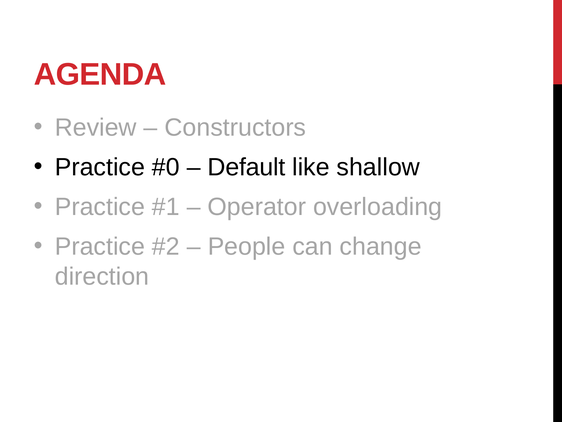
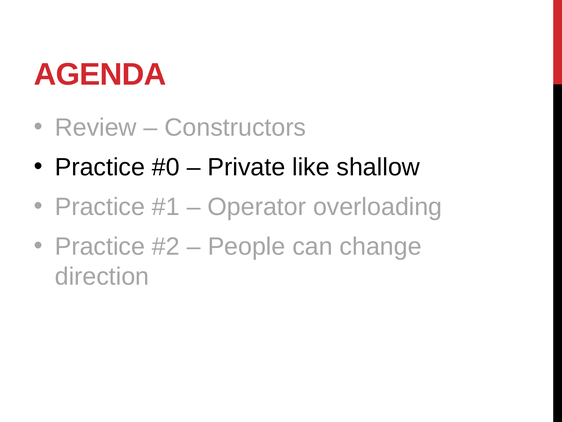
Default: Default -> Private
